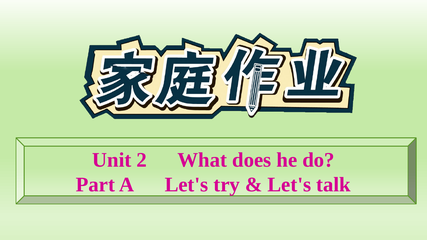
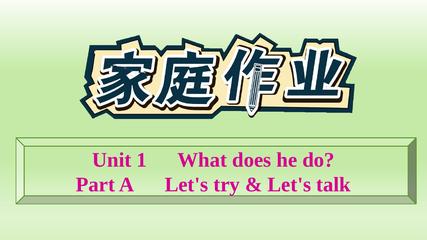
2: 2 -> 1
